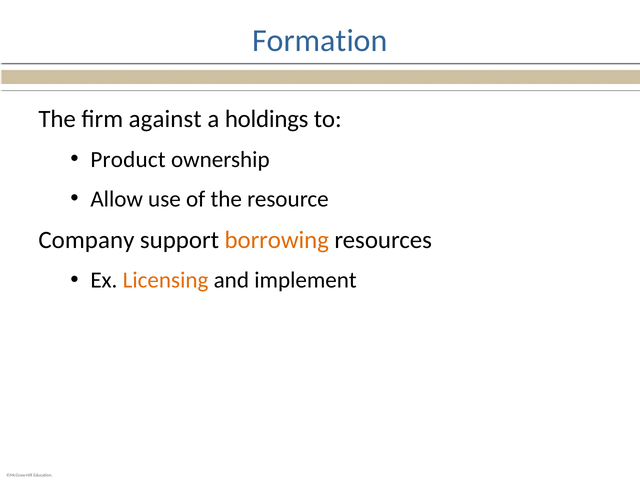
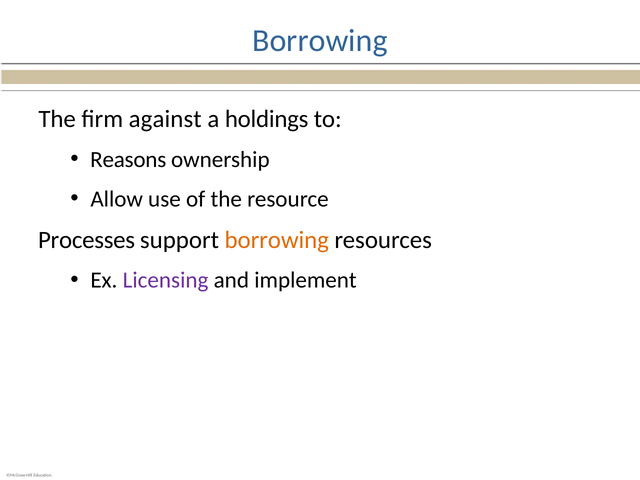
Formation at (320, 41): Formation -> Borrowing
Product: Product -> Reasons
Company: Company -> Processes
Licensing colour: orange -> purple
